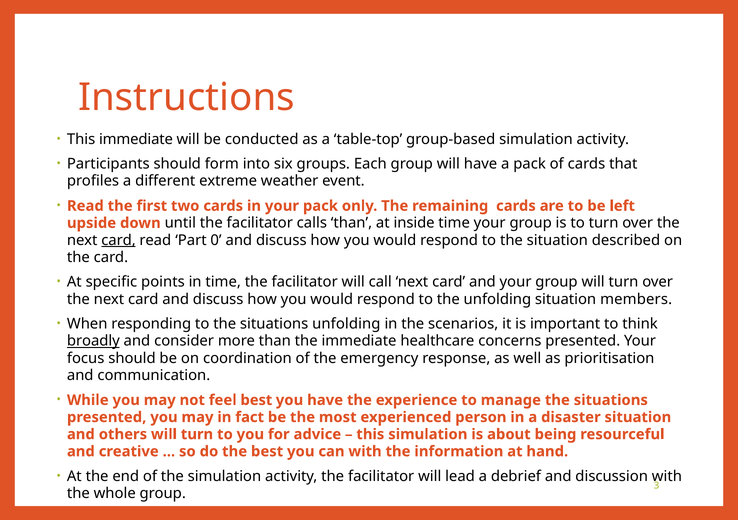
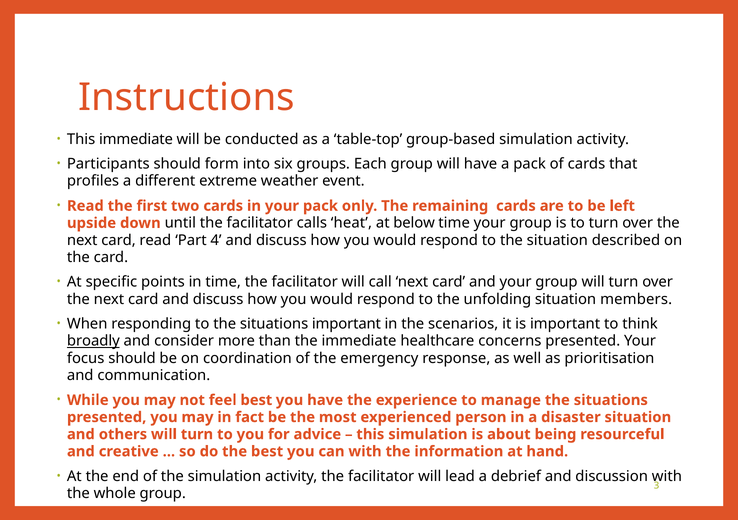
calls than: than -> heat
inside: inside -> below
card at (119, 240) underline: present -> none
0: 0 -> 4
situations unfolding: unfolding -> important
